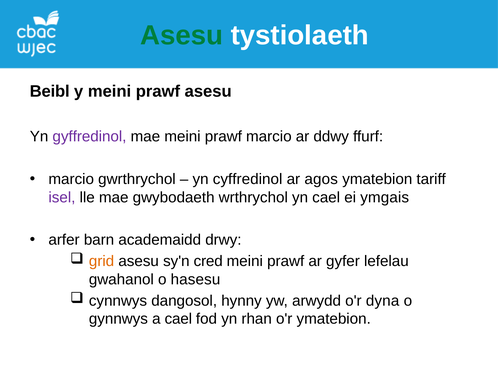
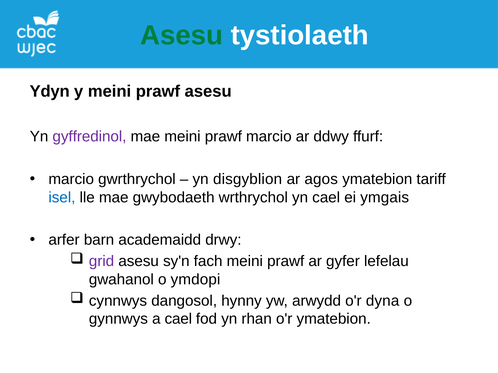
Beibl: Beibl -> Ydyn
cyffredinol: cyffredinol -> disgyblion
isel colour: purple -> blue
grid colour: orange -> purple
cred: cred -> fach
hasesu: hasesu -> ymdopi
